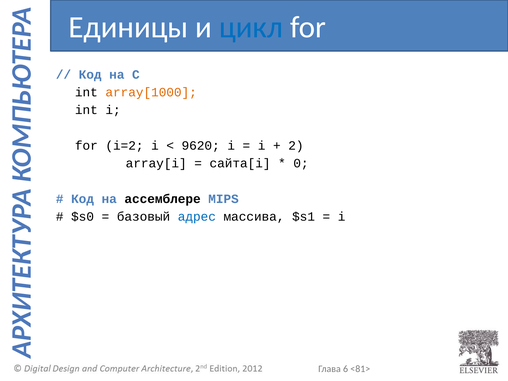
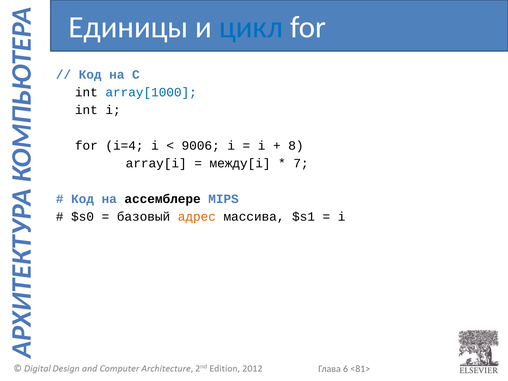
array[1000 colour: orange -> blue
i=2: i=2 -> i=4
9620: 9620 -> 9006
2: 2 -> 8
сайта[i: сайта[i -> между[i
0: 0 -> 7
адрес colour: blue -> orange
